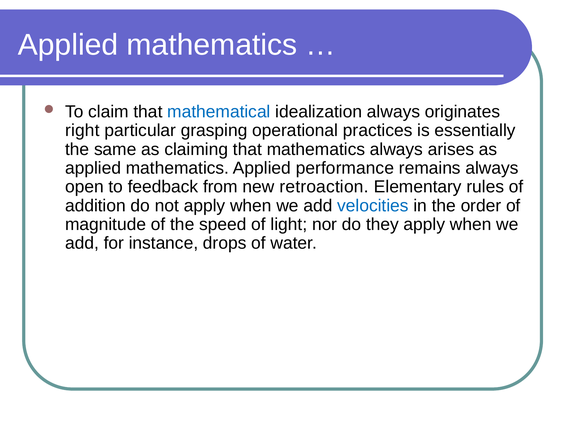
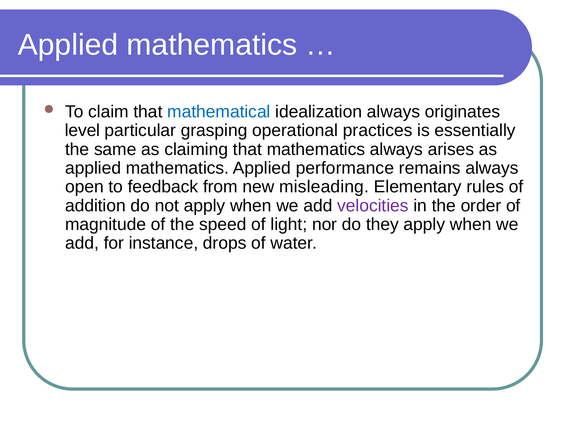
right: right -> level
retroaction: retroaction -> misleading
velocities colour: blue -> purple
